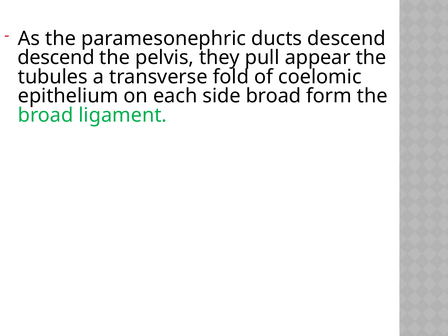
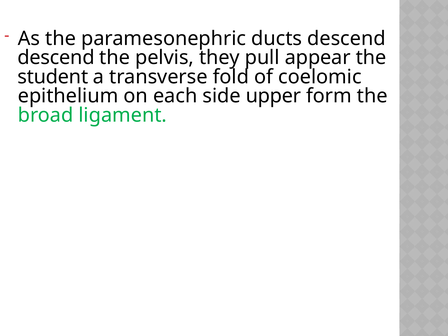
tubules: tubules -> student
side broad: broad -> upper
